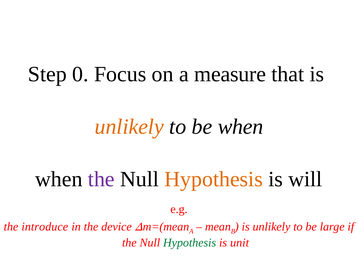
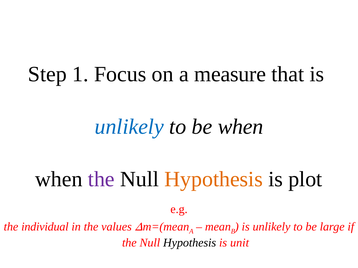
0: 0 -> 1
unlikely at (129, 127) colour: orange -> blue
will: will -> plot
introduce: introduce -> individual
device: device -> values
Hypothesis at (190, 243) colour: green -> black
